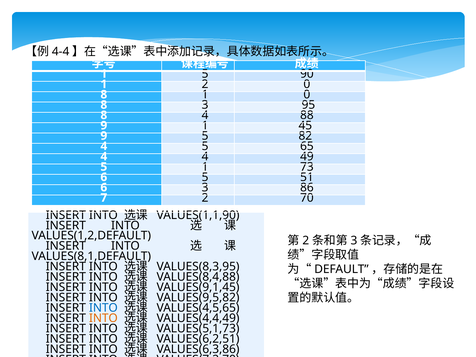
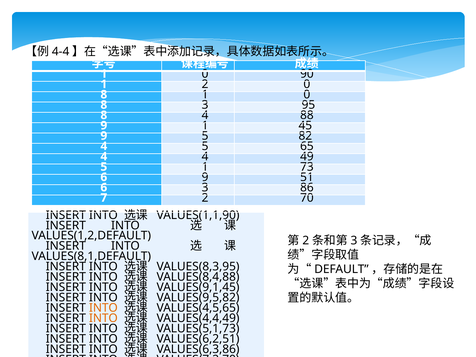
5 at (205, 74): 5 -> 0
5 at (205, 177): 5 -> 9
INTO at (103, 308) colour: blue -> orange
